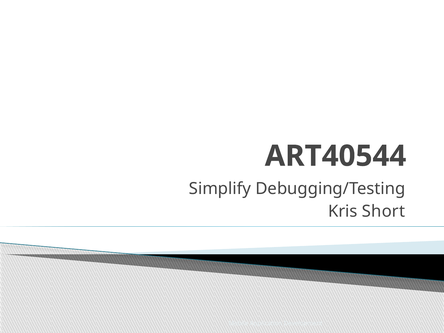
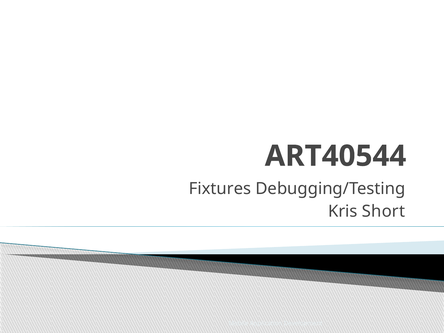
Simplify: Simplify -> Fixtures
